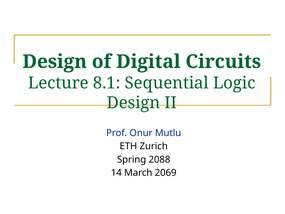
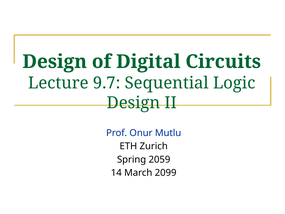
8.1: 8.1 -> 9.7
2088: 2088 -> 2059
2069: 2069 -> 2099
